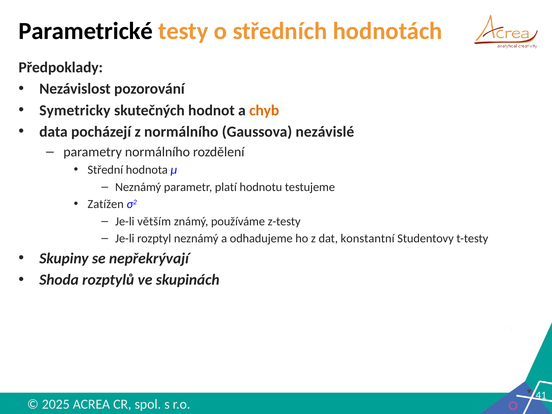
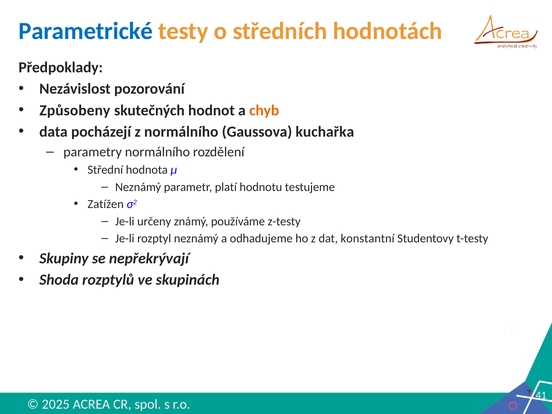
Parametrické colour: black -> blue
Symetricky: Symetricky -> Způsobeny
nezávislé: nezávislé -> kuchařka
větším: větším -> určeny
